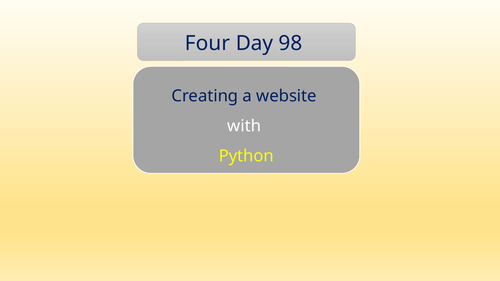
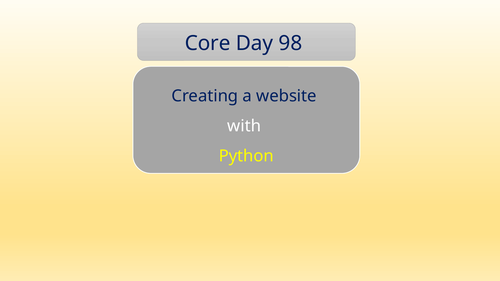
Four: Four -> Core
